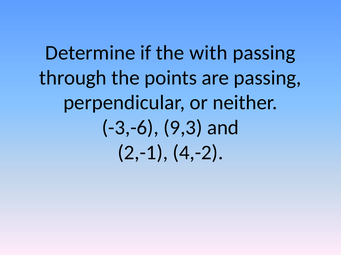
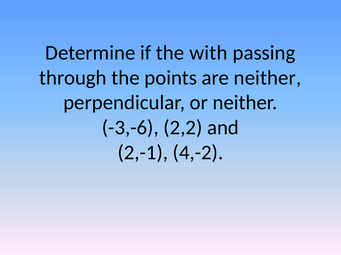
are passing: passing -> neither
9,3: 9,3 -> 2,2
